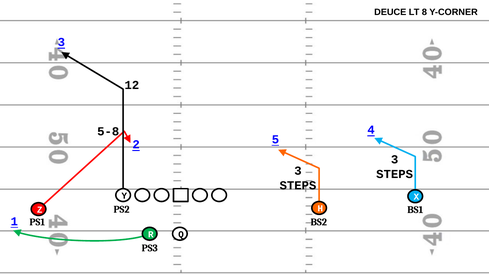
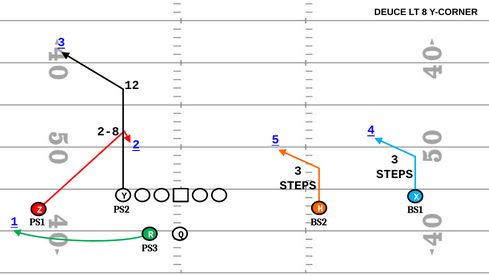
5-8: 5-8 -> 2-8
